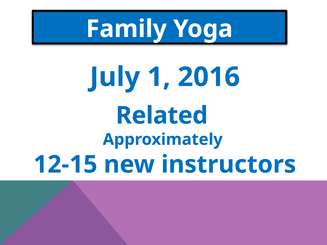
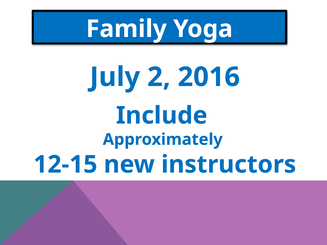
1: 1 -> 2
Related: Related -> Include
